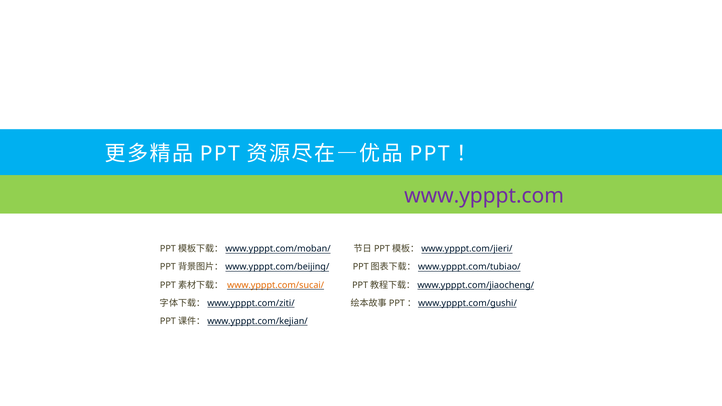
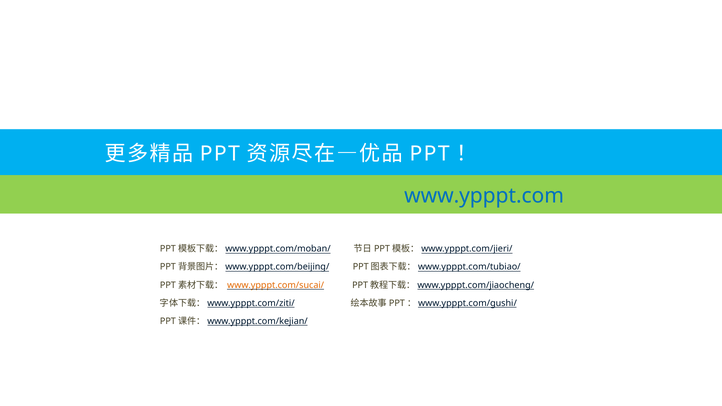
www.ypppt.com colour: purple -> blue
